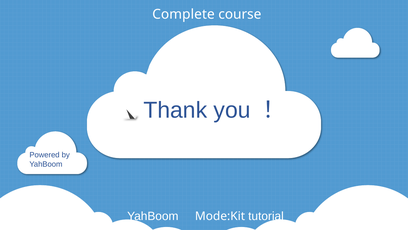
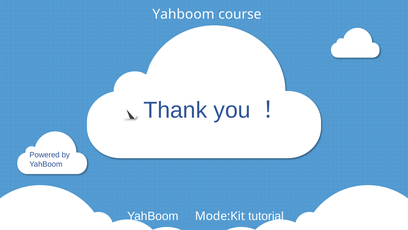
Complete at (183, 14): Complete -> Yahboom
